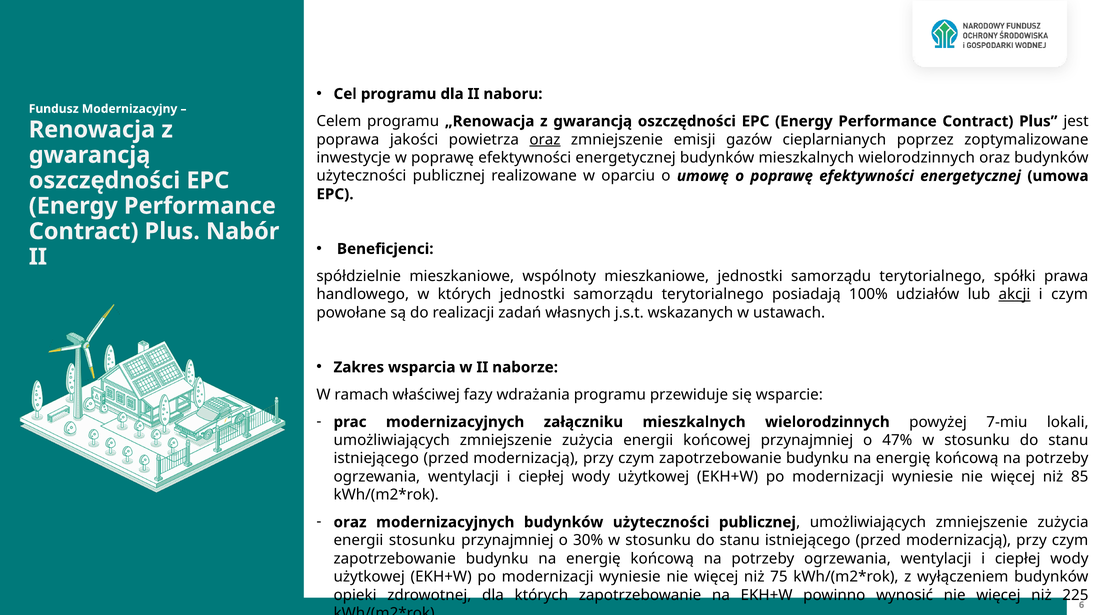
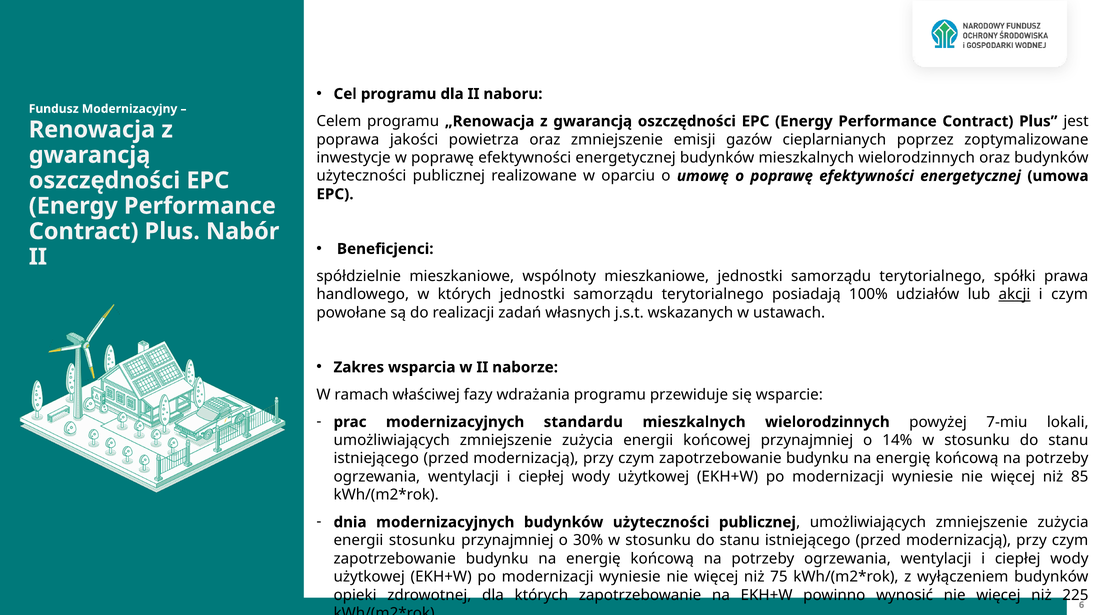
oraz at (545, 140) underline: present -> none
załączniku: załączniku -> standardu
47%: 47% -> 14%
oraz at (350, 523): oraz -> dnia
